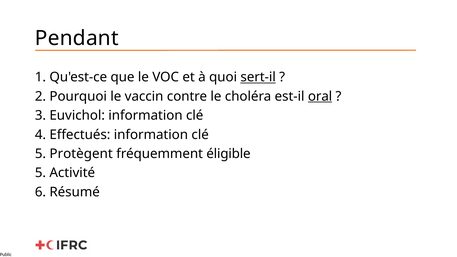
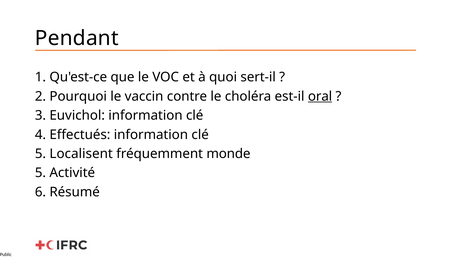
sert-il underline: present -> none
Protègent: Protègent -> Localisent
éligible: éligible -> monde
